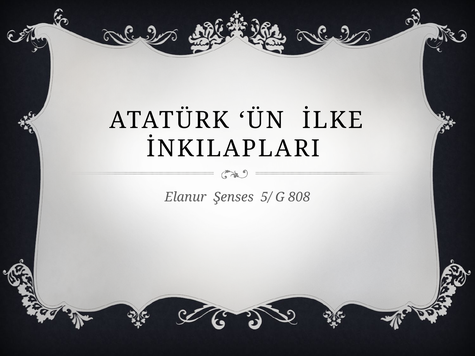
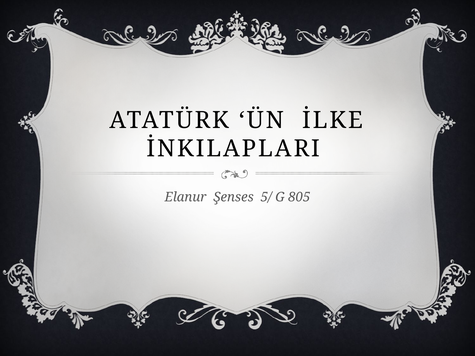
808: 808 -> 805
